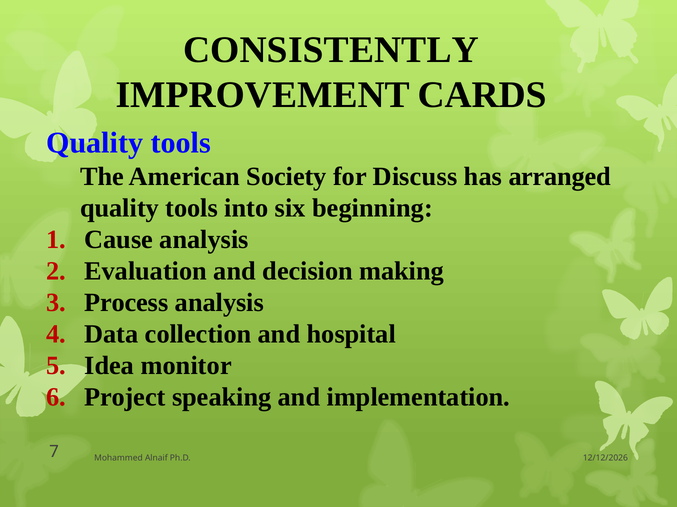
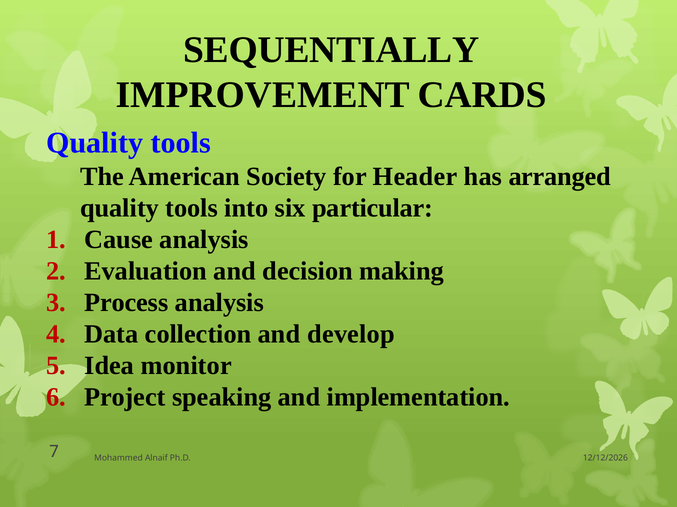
CONSISTENTLY: CONSISTENTLY -> SEQUENTIALLY
Discuss: Discuss -> Header
beginning: beginning -> particular
hospital: hospital -> develop
